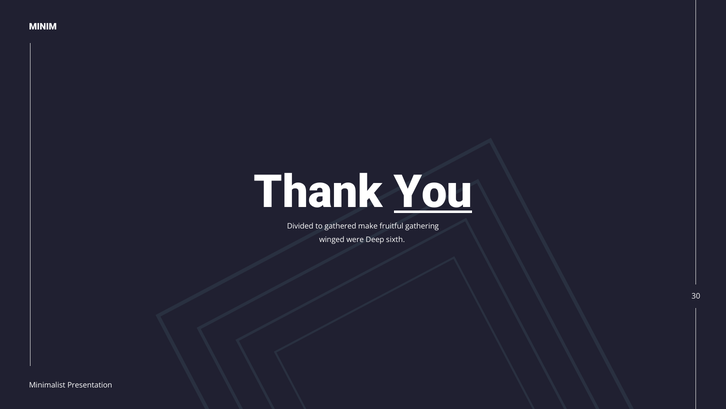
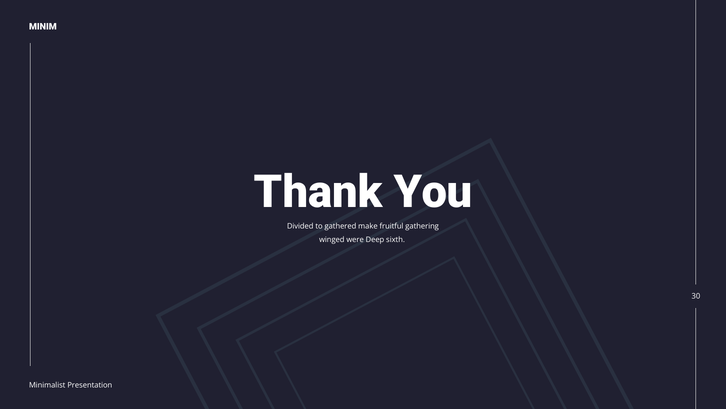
You underline: present -> none
